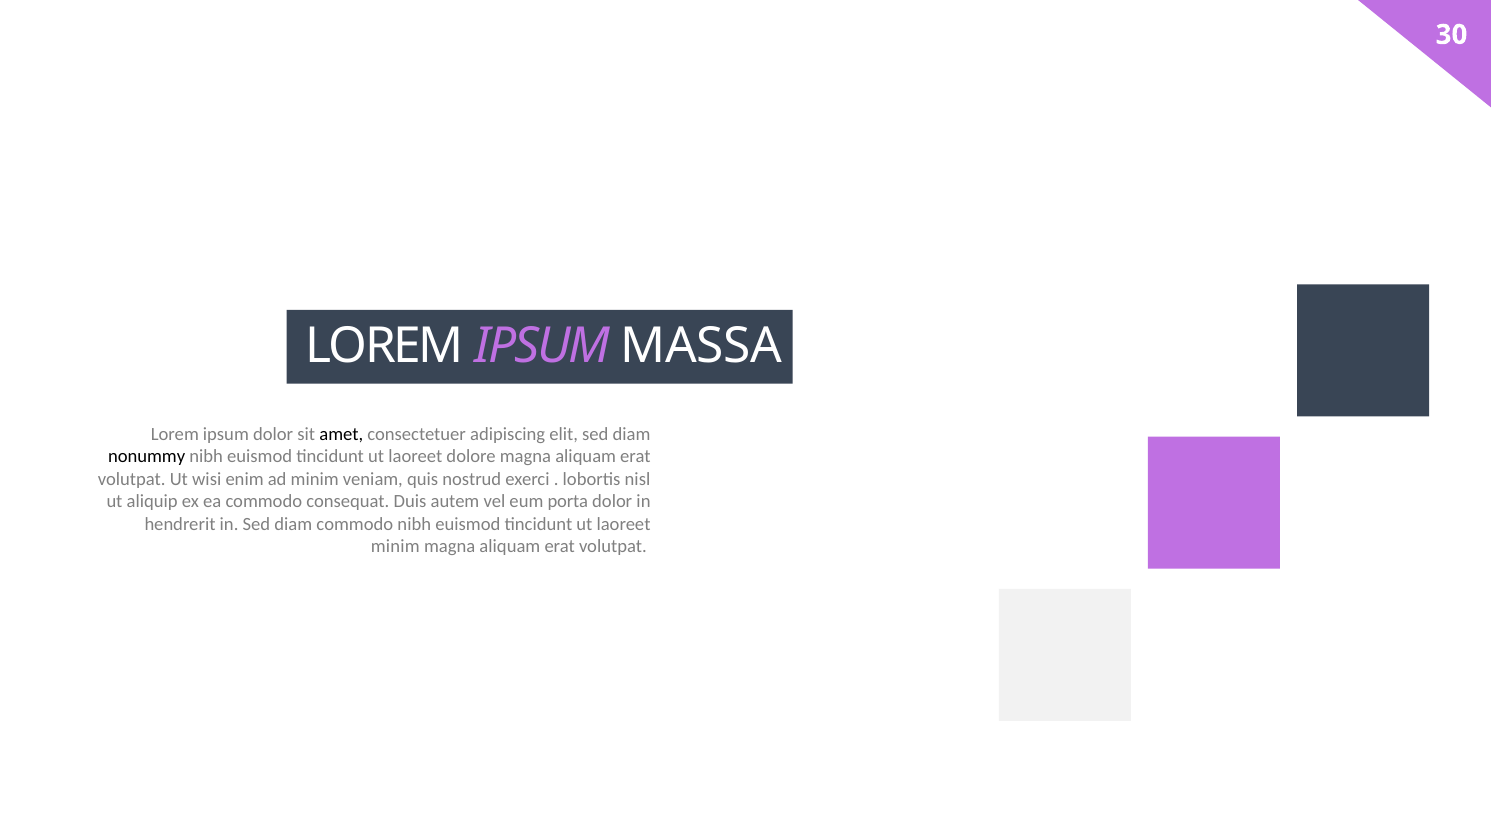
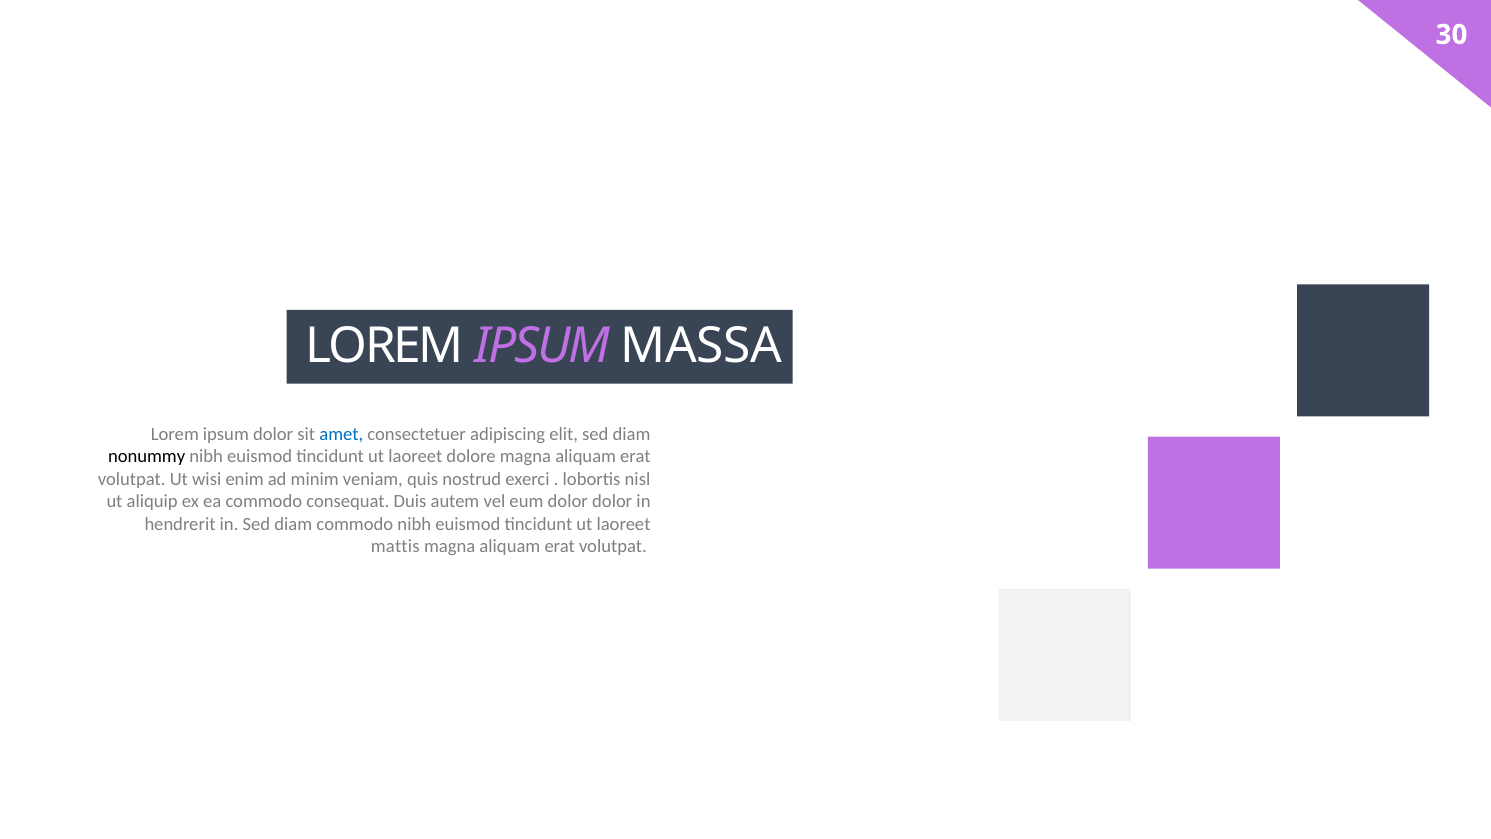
amet colour: black -> blue
eum porta: porta -> dolor
minim at (395, 546): minim -> mattis
